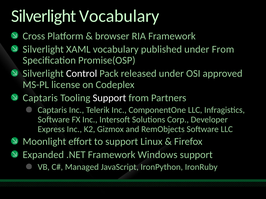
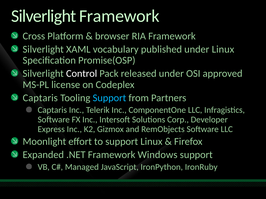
Silverlight Vocabulary: Vocabulary -> Framework
under From: From -> Linux
Support at (109, 98) colour: white -> light blue
